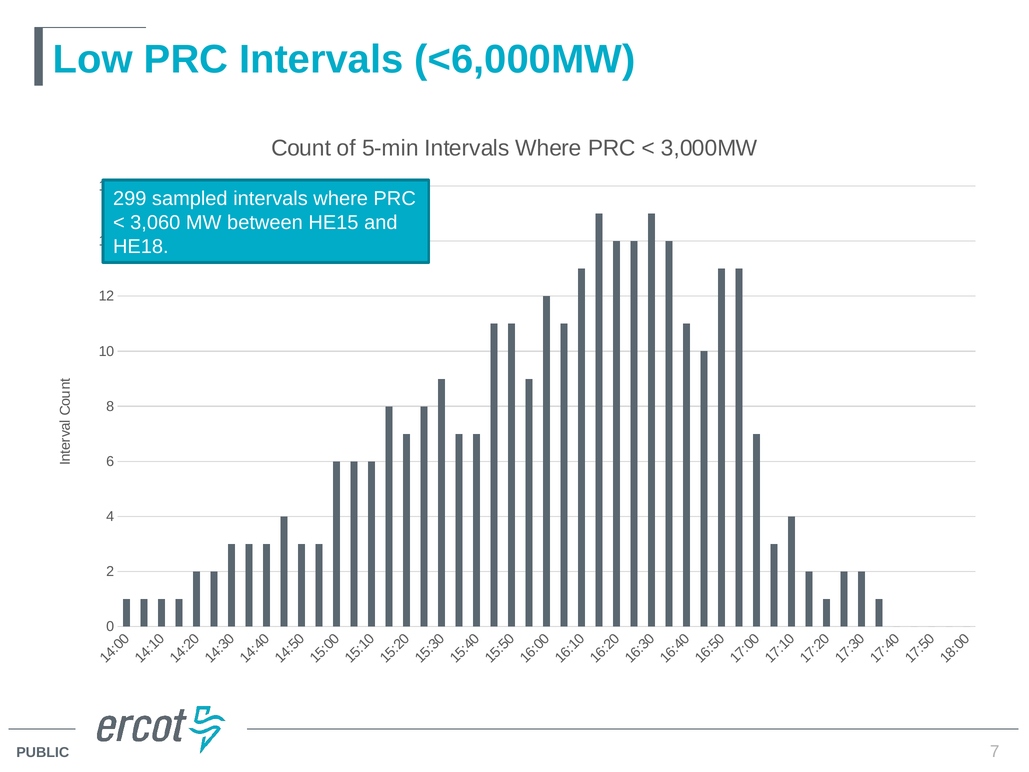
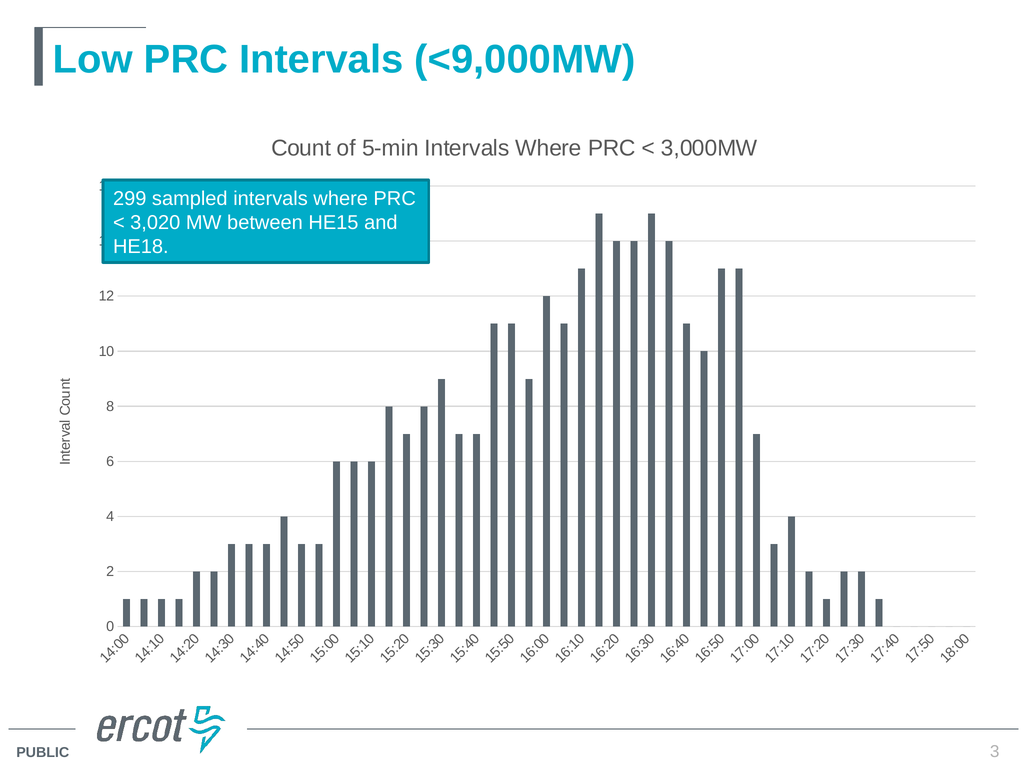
<6,000MW: <6,000MW -> <9,000MW
3,060: 3,060 -> 3,020
7 at (995, 751): 7 -> 3
